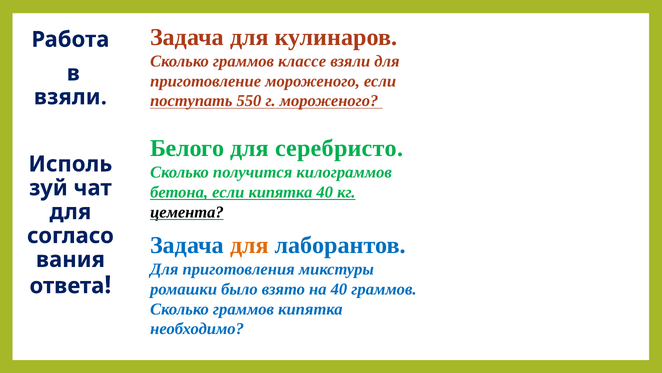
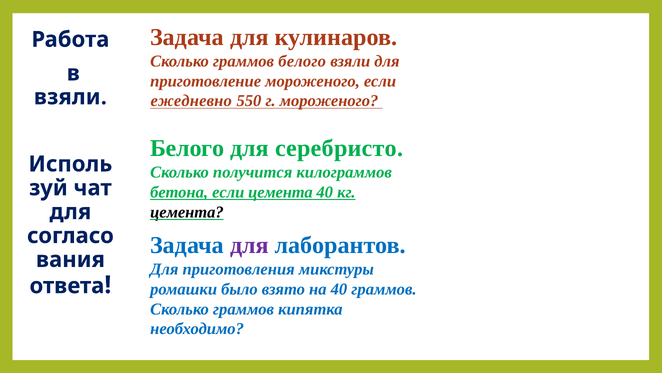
граммов классе: классе -> белого
поступать: поступать -> ежедневно
если кипятка: кипятка -> цемента
для at (249, 245) colour: orange -> purple
